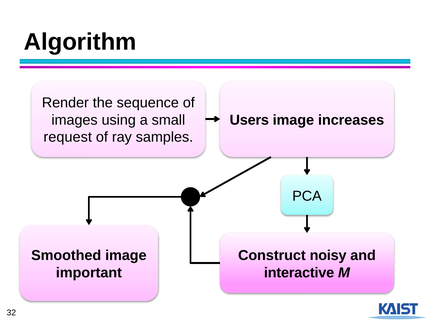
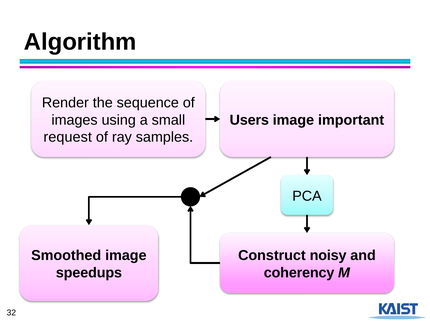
increases: increases -> important
important: important -> speedups
interactive: interactive -> coherency
